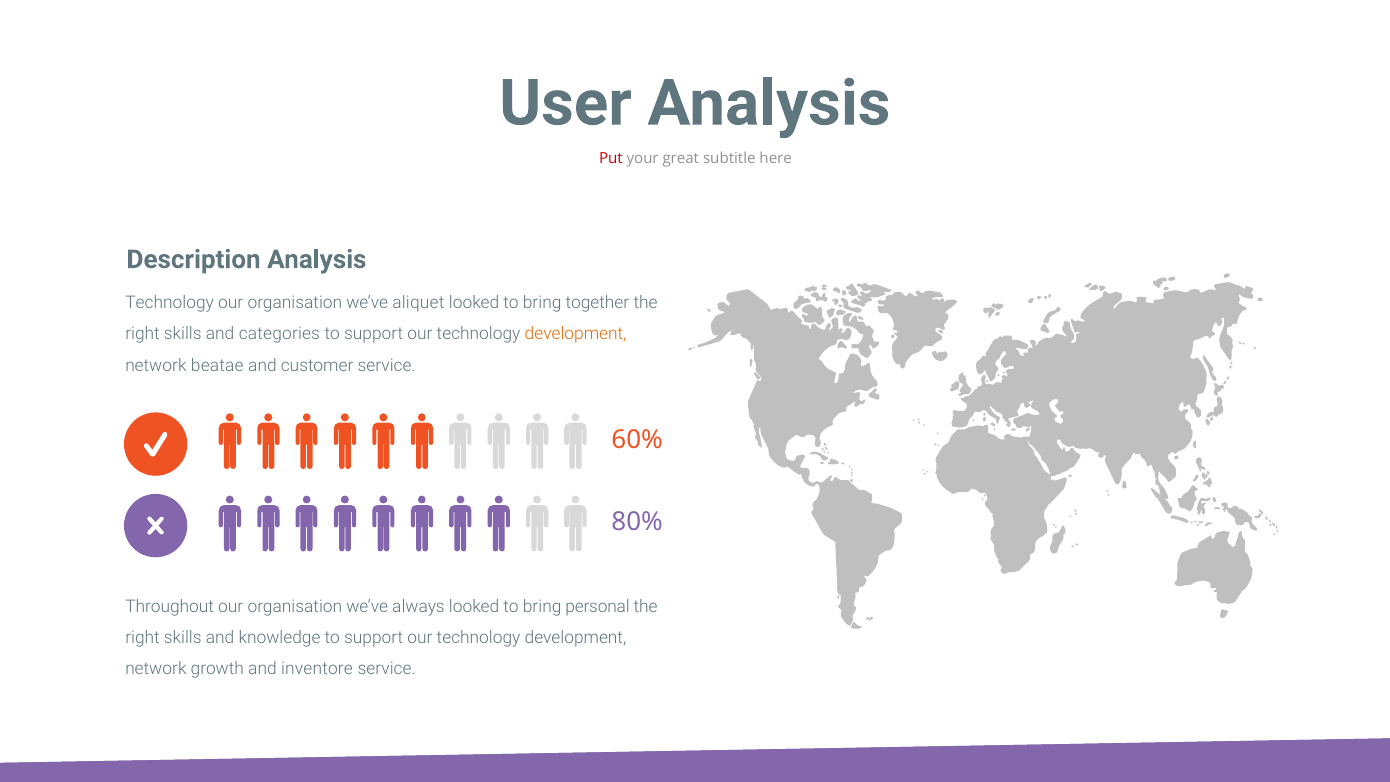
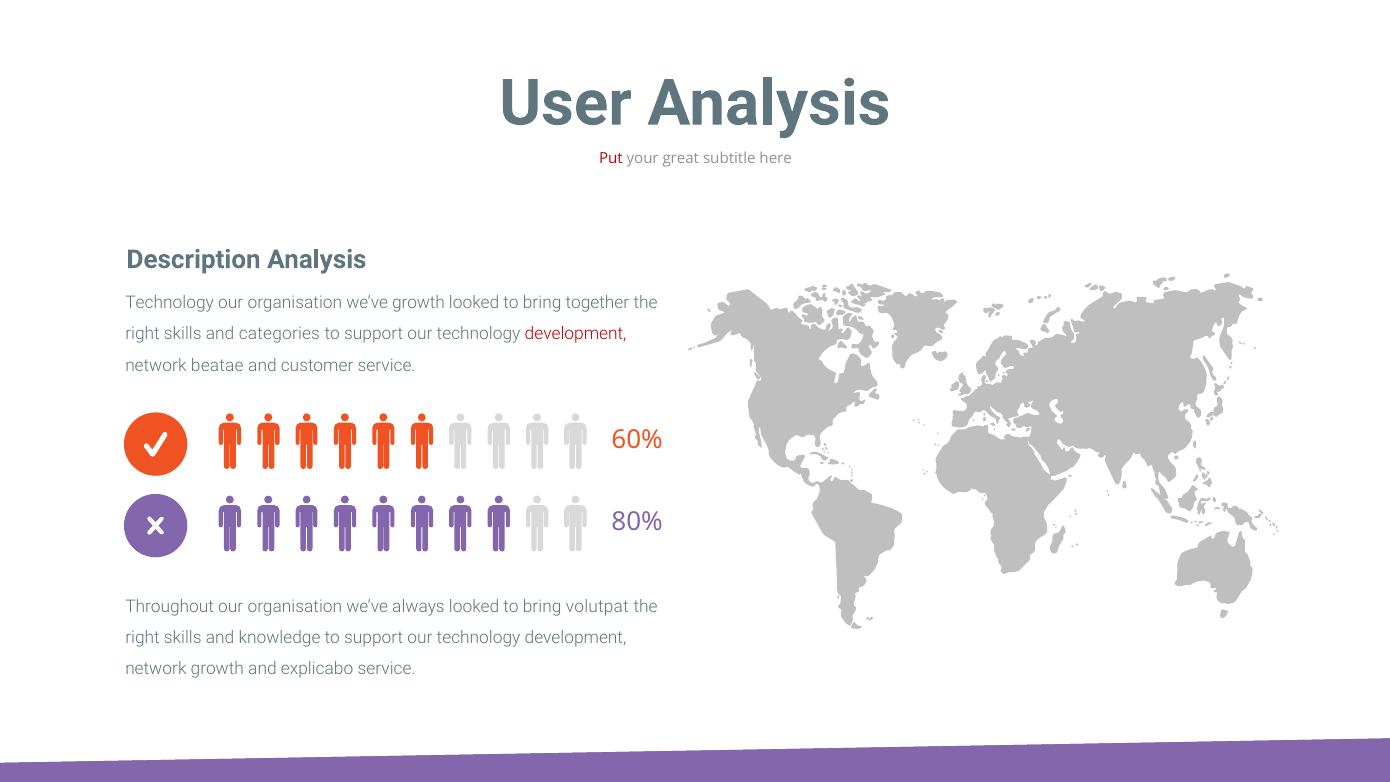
we’ve aliquet: aliquet -> growth
development at (576, 334) colour: orange -> red
personal: personal -> volutpat
inventore: inventore -> explicabo
